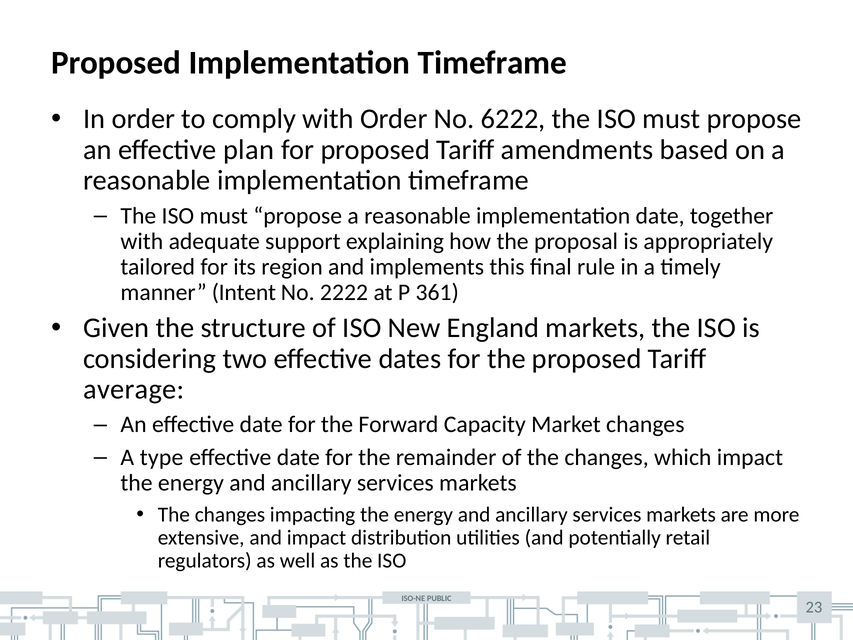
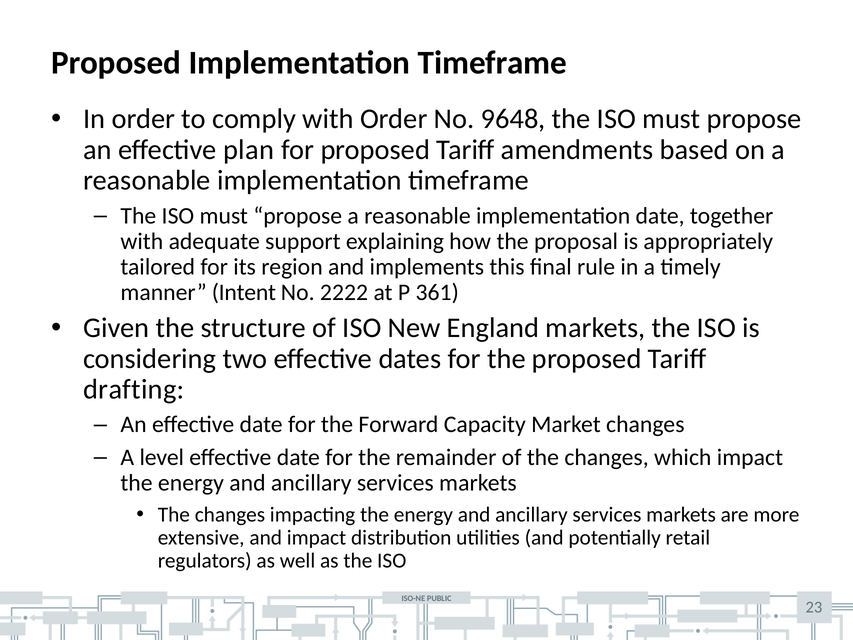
6222: 6222 -> 9648
average: average -> drafting
type: type -> level
